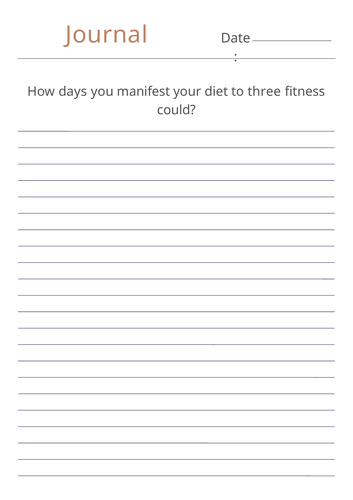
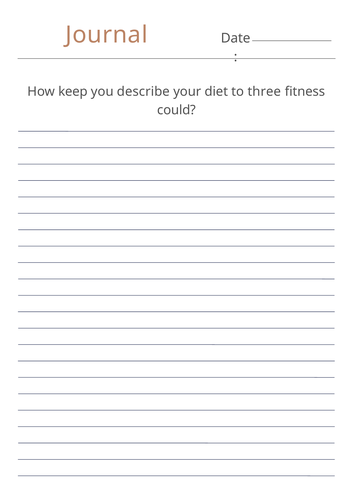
days: days -> keep
manifest: manifest -> describe
